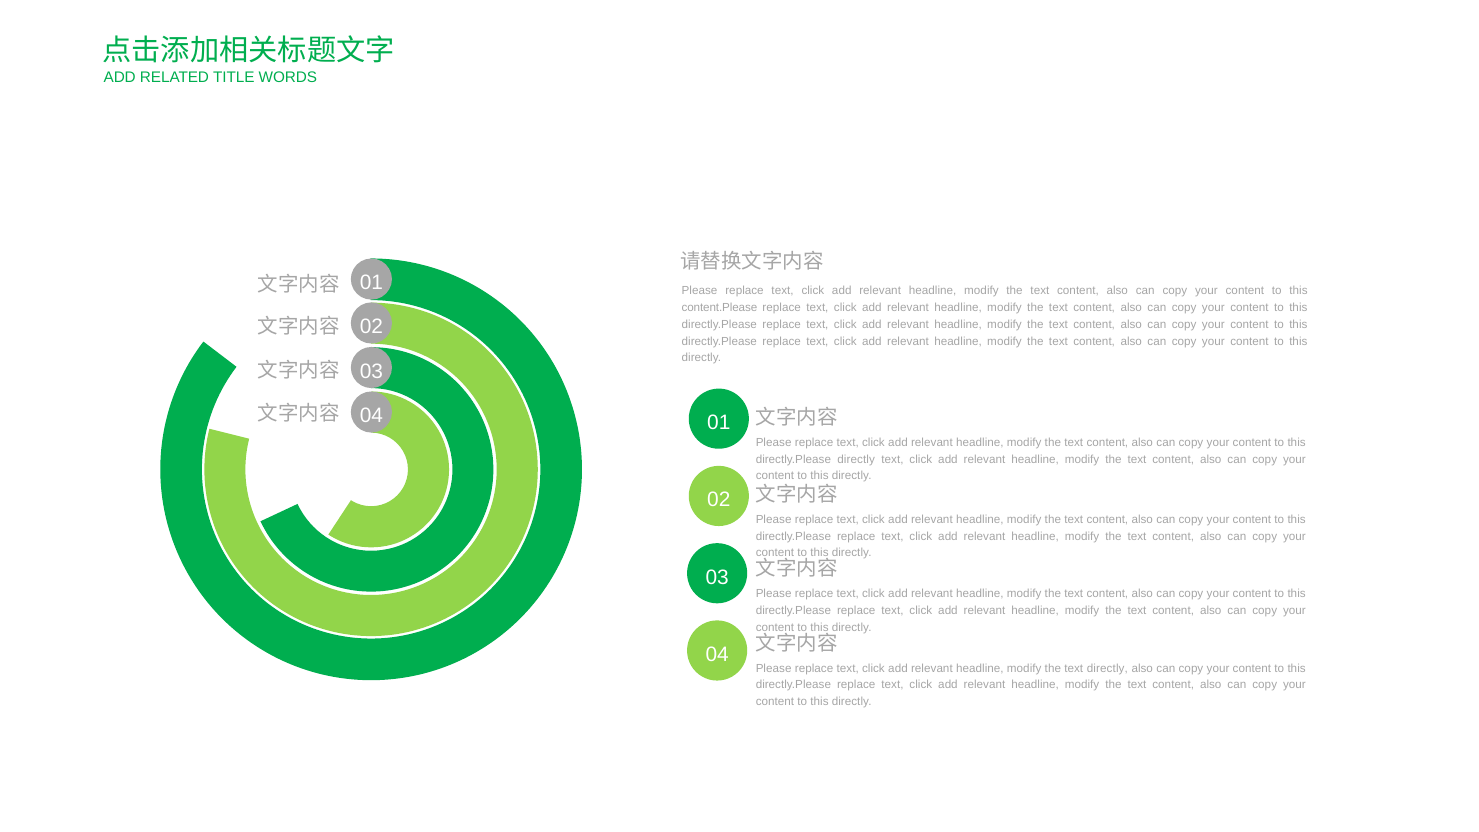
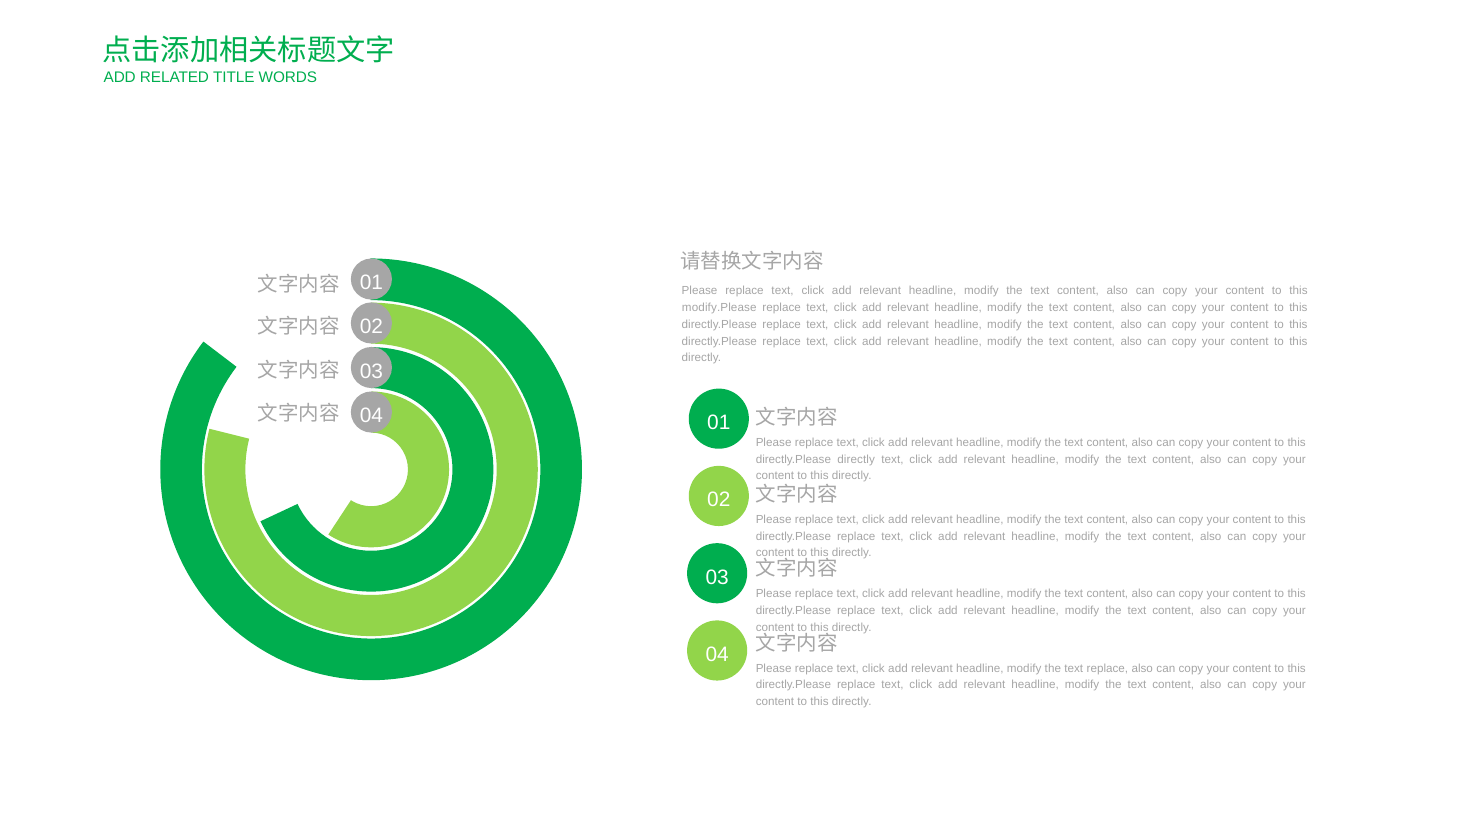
content.Please: content.Please -> modify.Please
text directly: directly -> replace
